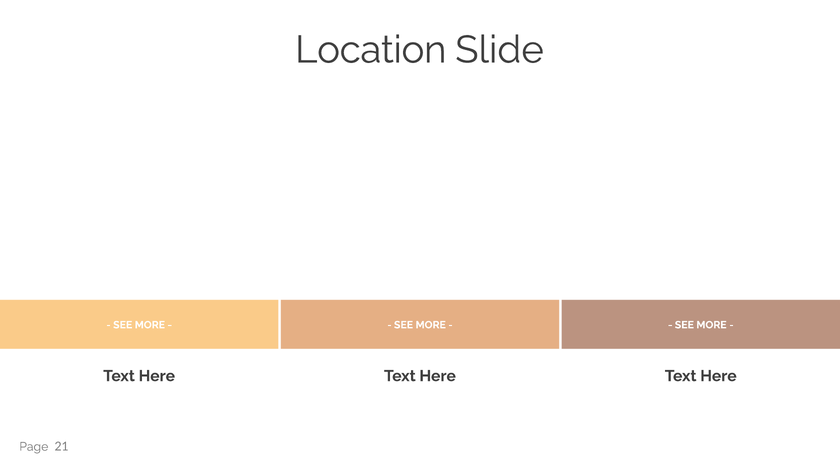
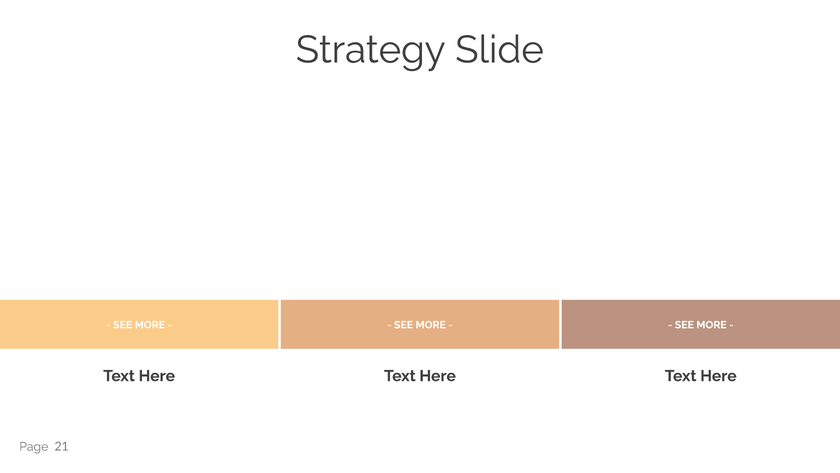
Location: Location -> Strategy
